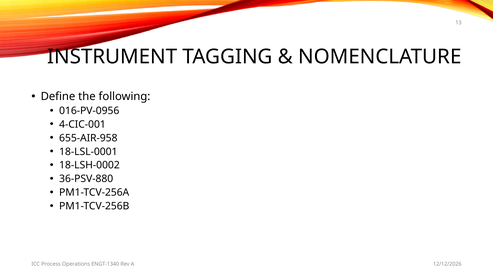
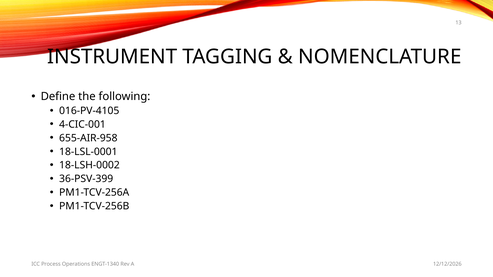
016-PV-0956: 016-PV-0956 -> 016-PV-4105
36-PSV-880: 36-PSV-880 -> 36-PSV-399
